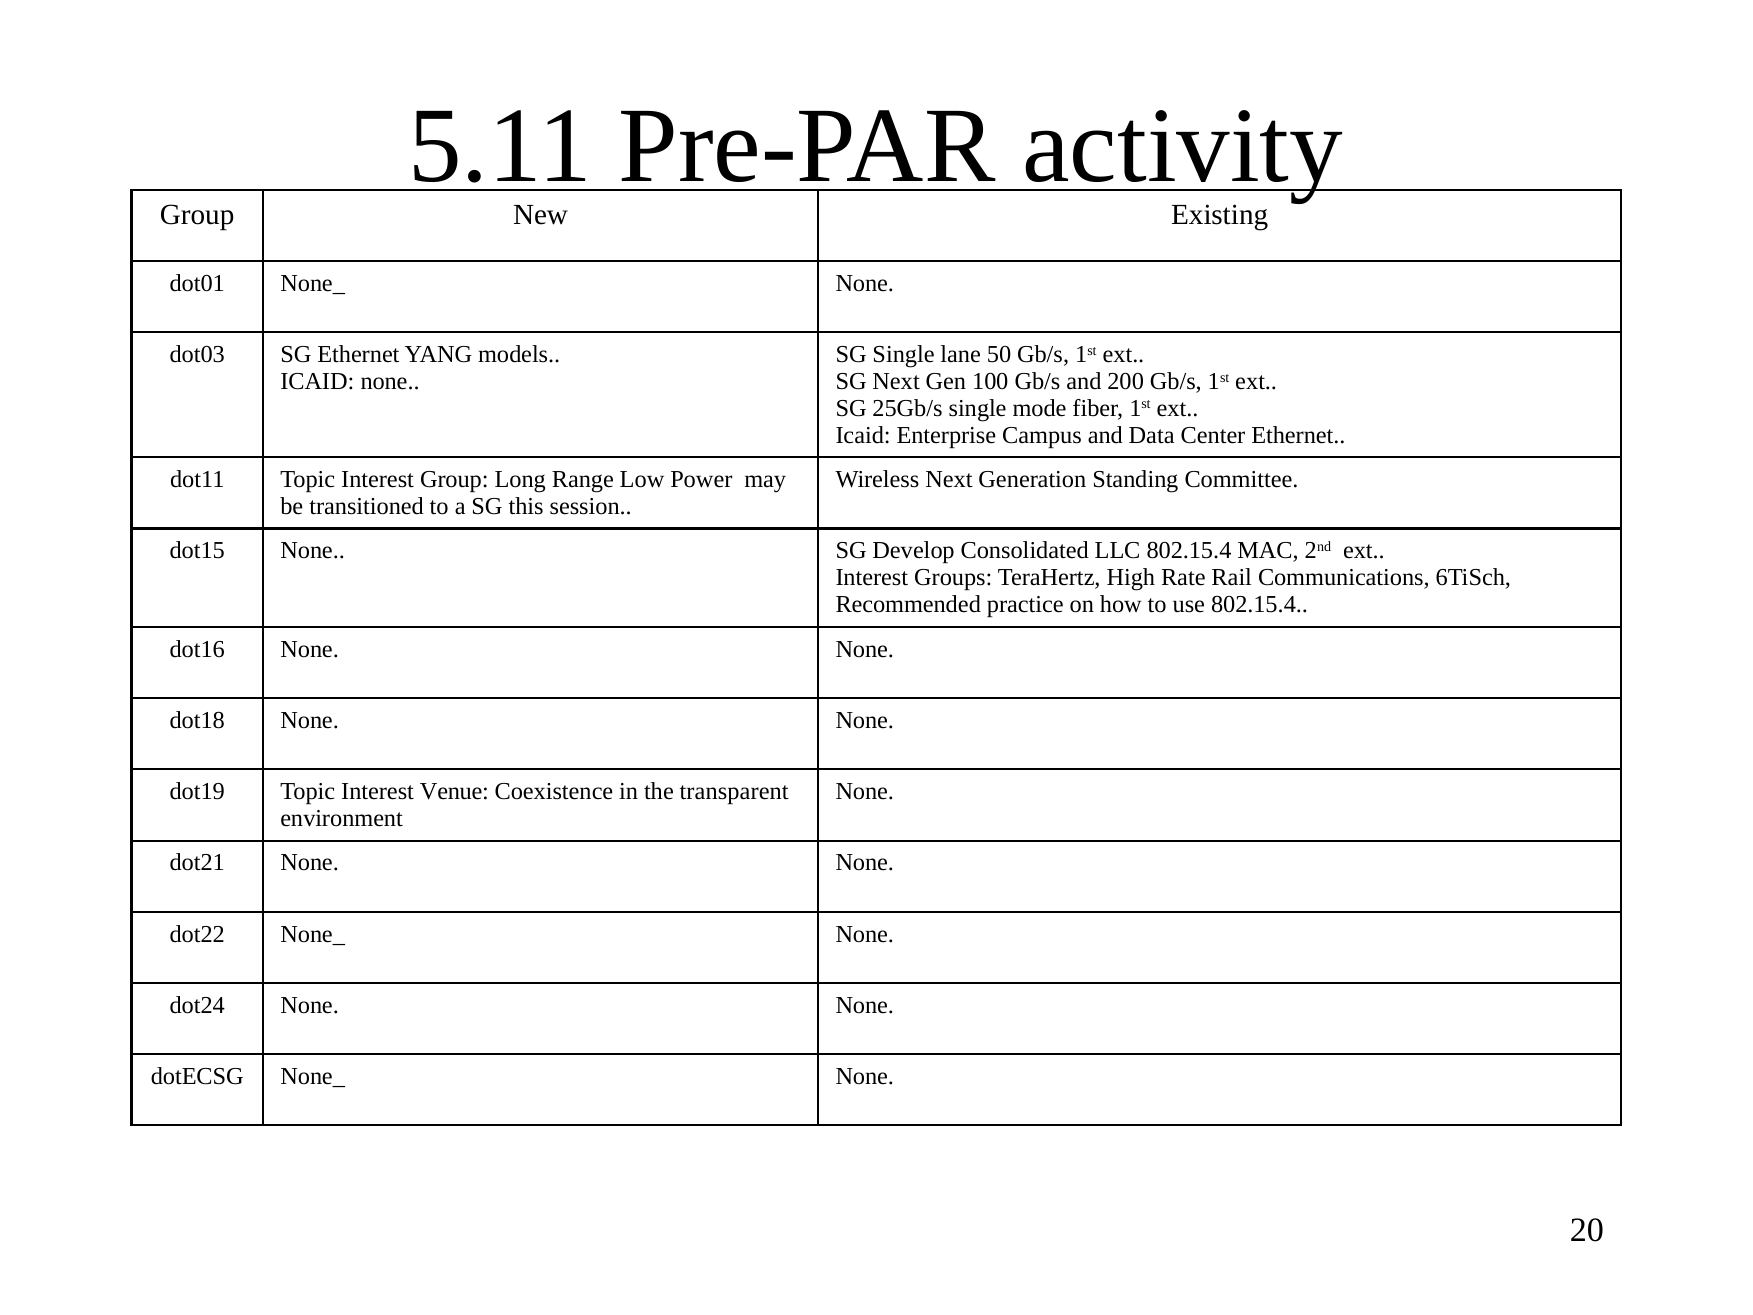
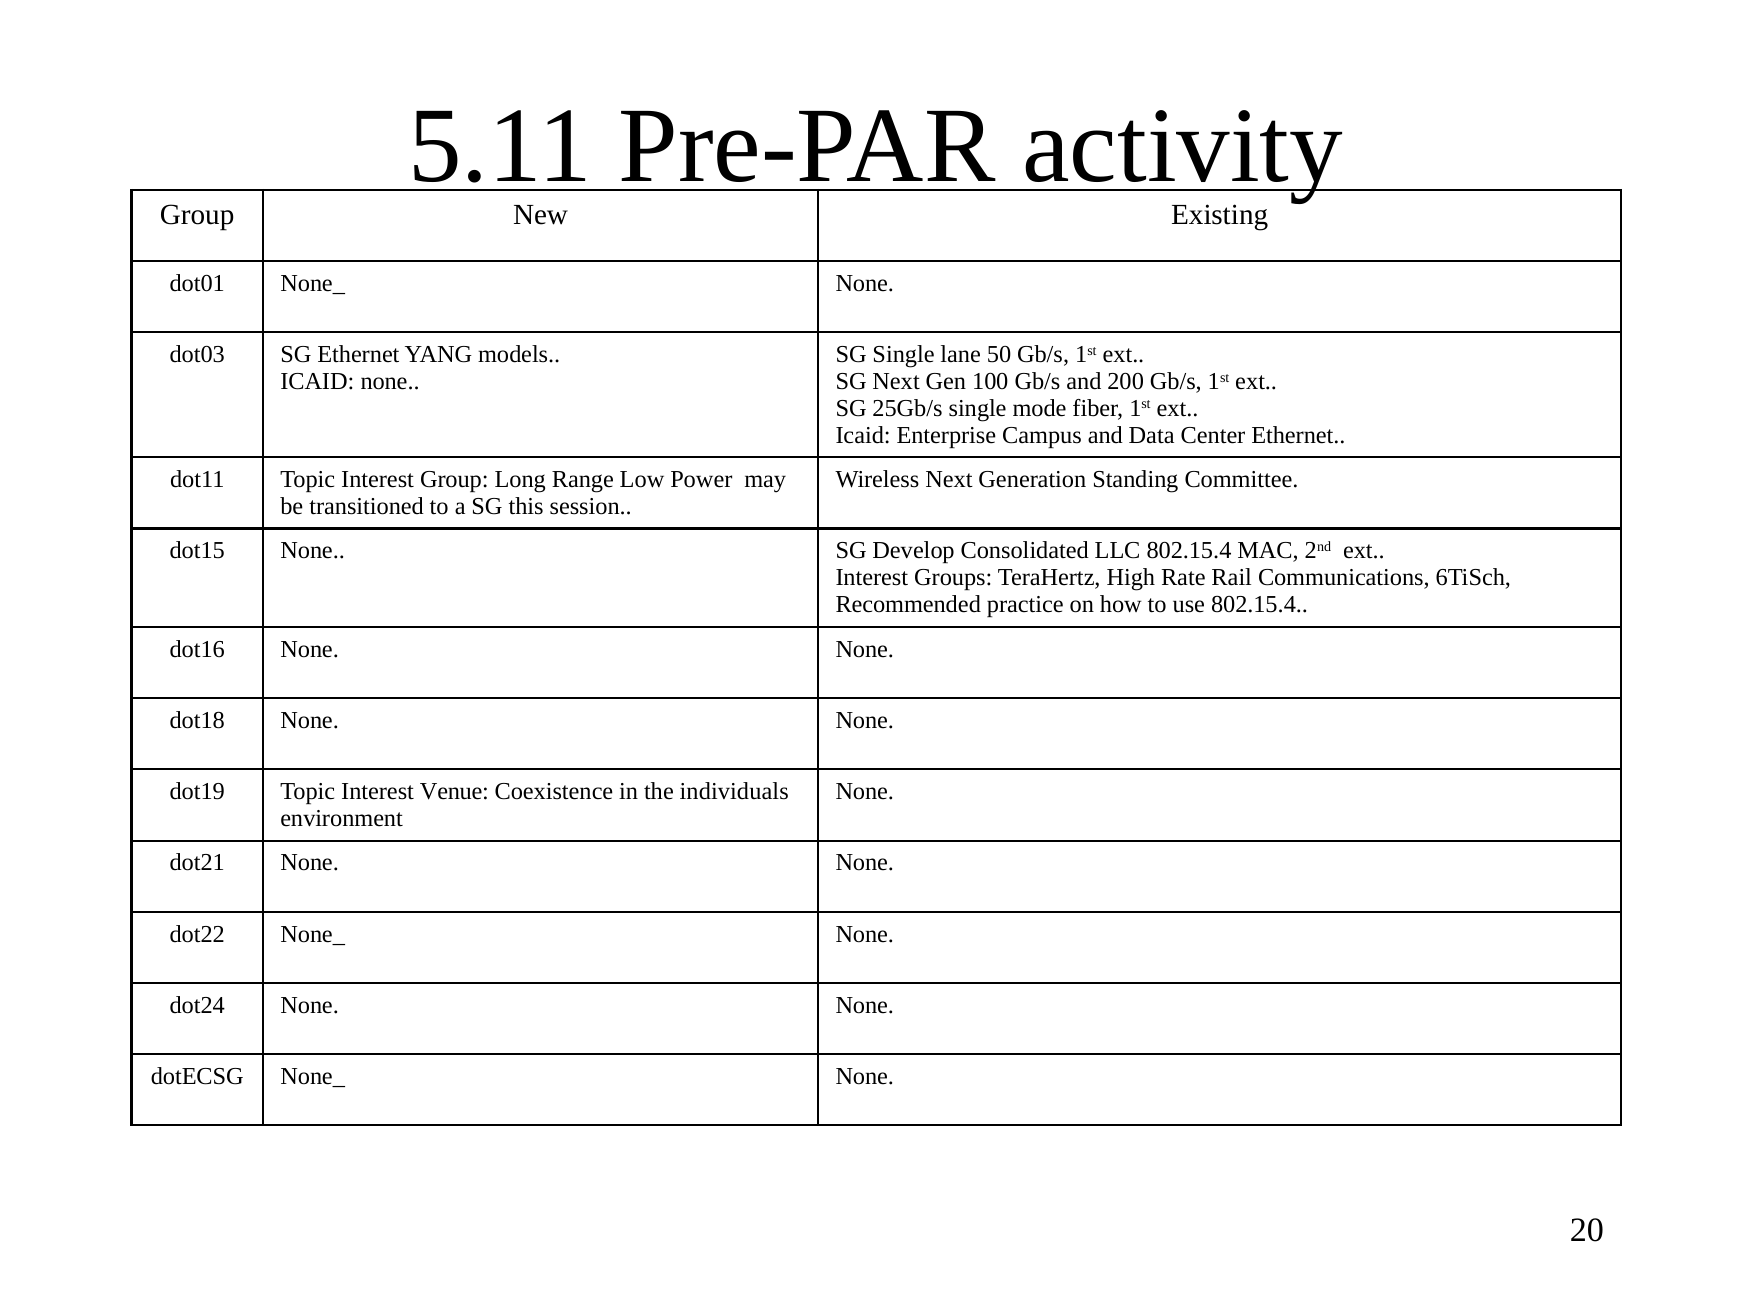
transparent: transparent -> individuals
